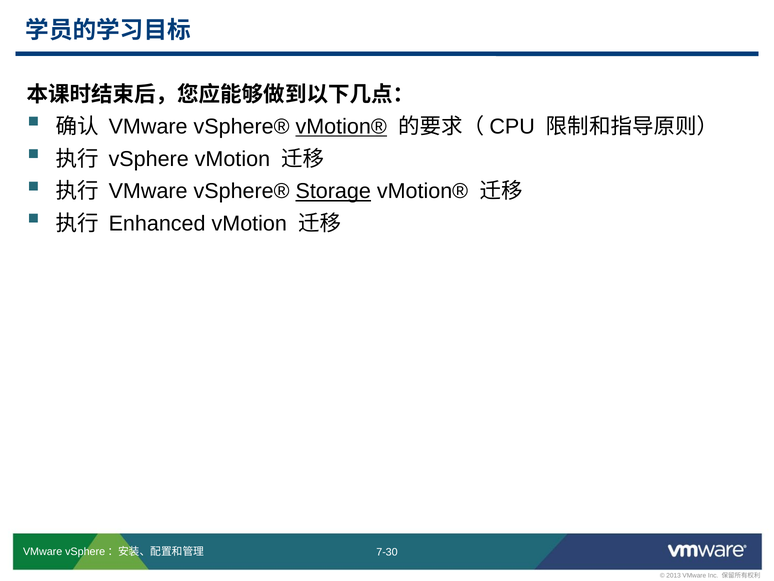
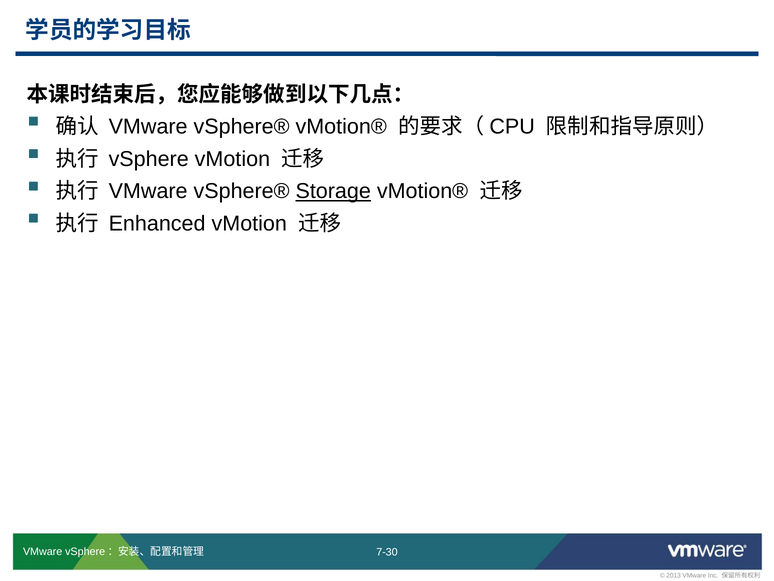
vMotion® at (341, 127) underline: present -> none
